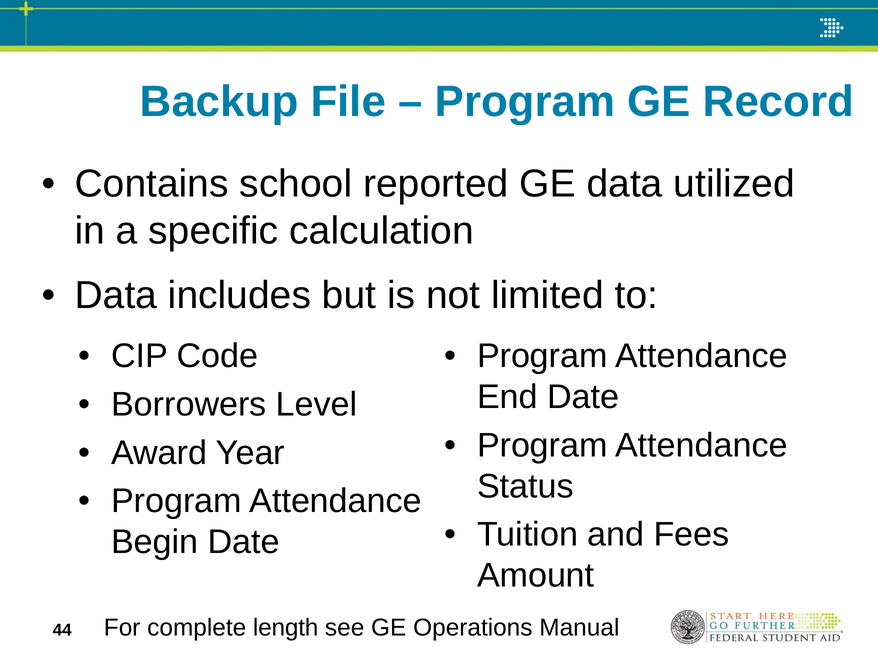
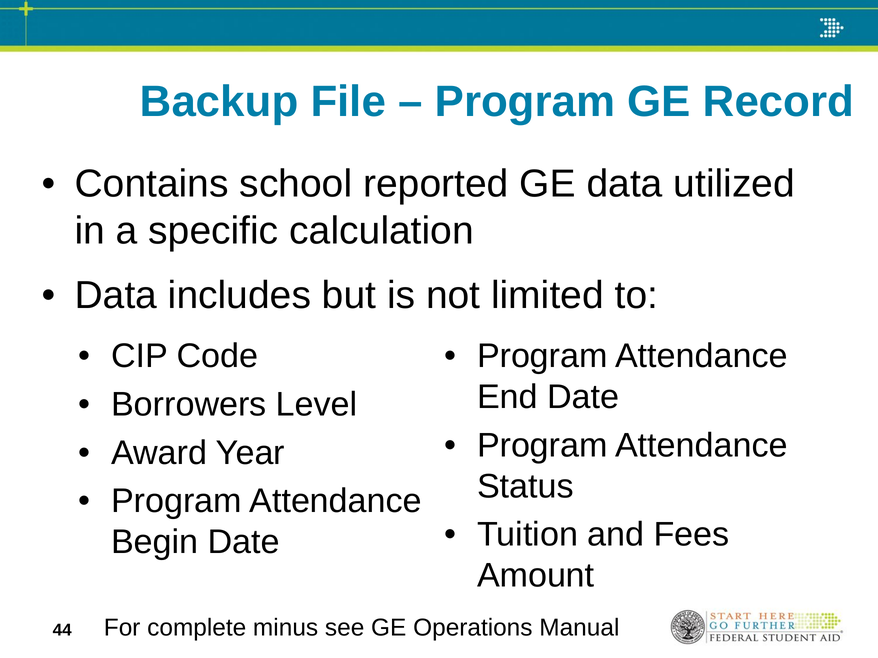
length: length -> minus
